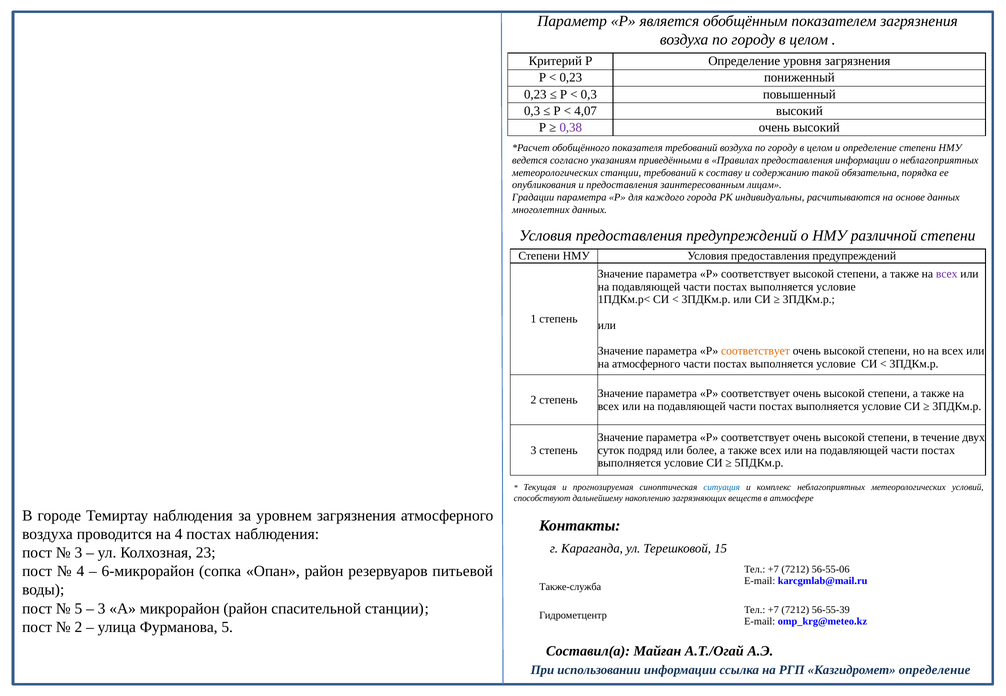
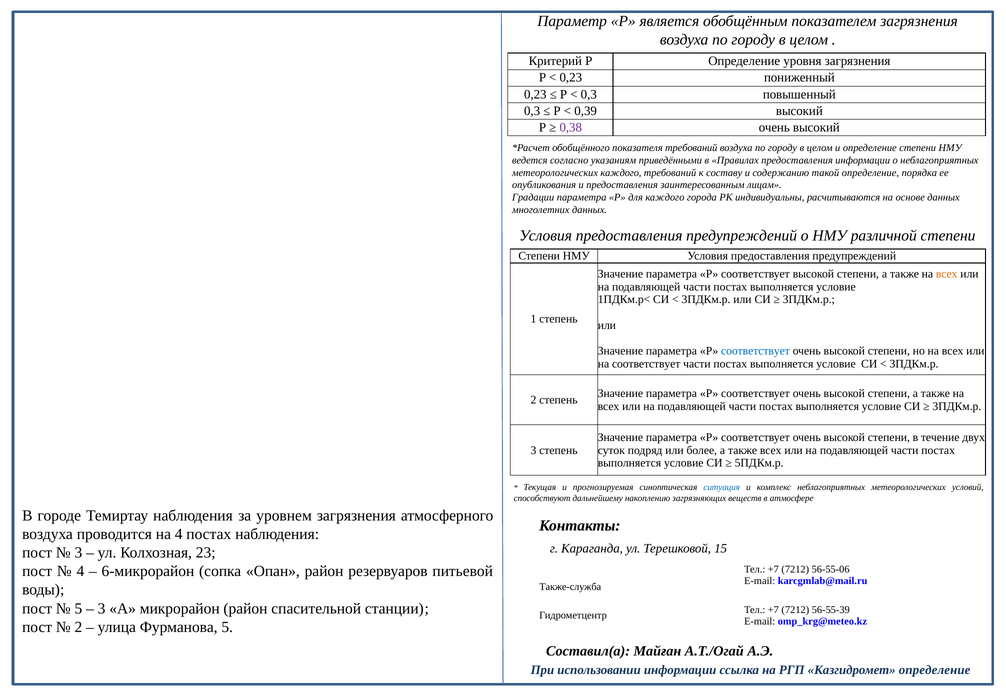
4,07: 4,07 -> 0,39
метеорологических станции: станции -> каждого
такой обязательна: обязательна -> определение
всех at (947, 274) colour: purple -> orange
соответствует at (755, 351) colour: orange -> blue
на атмосферного: атмосферного -> соответствует
